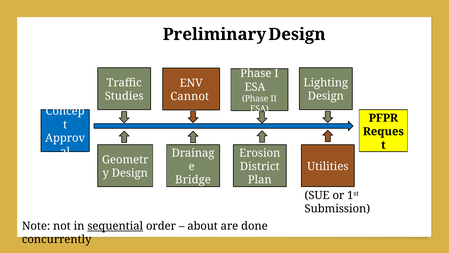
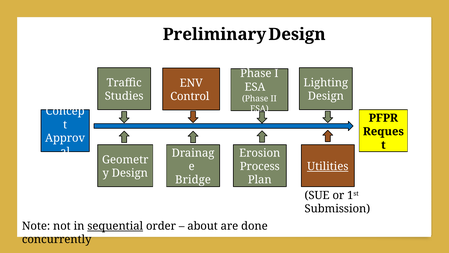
Cannot: Cannot -> Control
District: District -> Process
Utilities underline: none -> present
